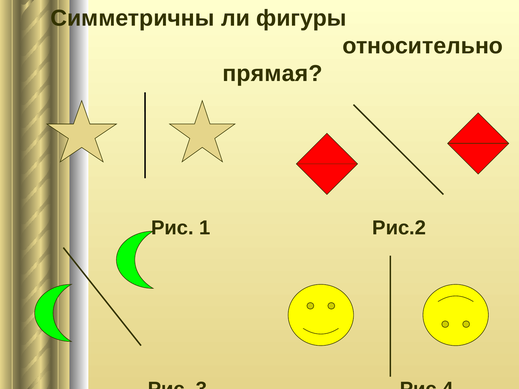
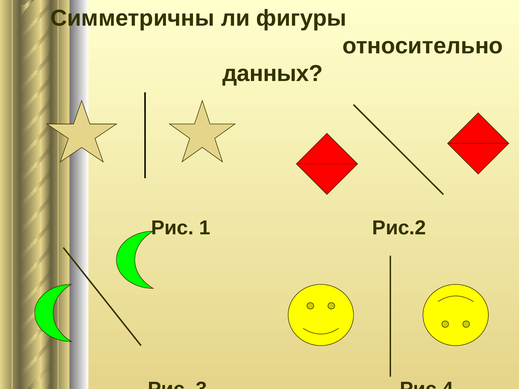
прямая: прямая -> данных
